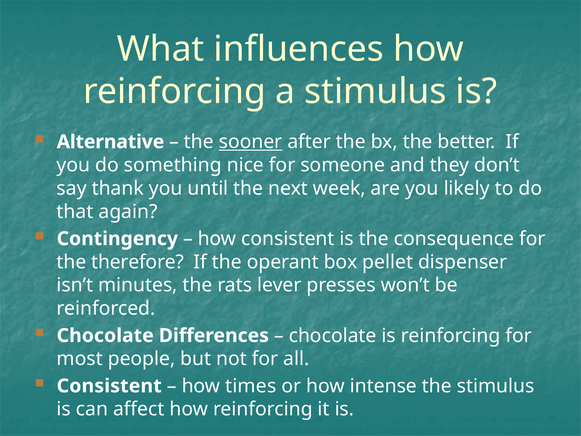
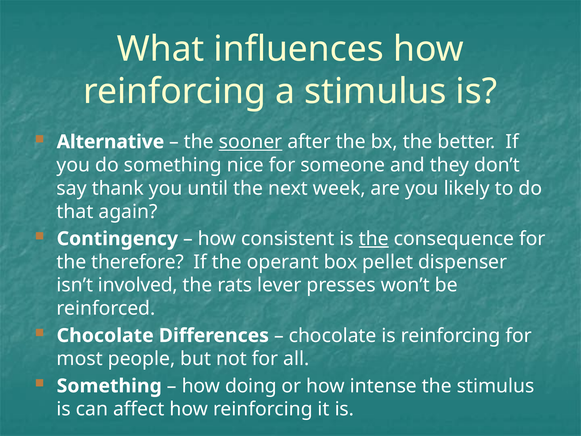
the at (374, 239) underline: none -> present
minutes: minutes -> involved
Consistent at (109, 386): Consistent -> Something
times: times -> doing
